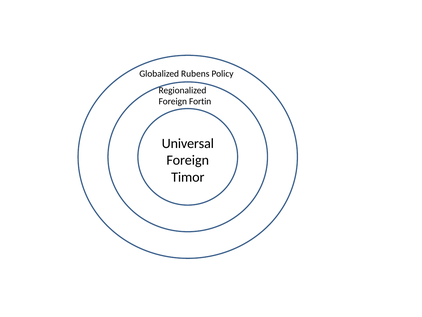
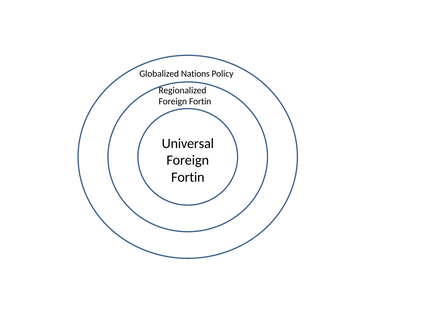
Rubens: Rubens -> Nations
Timor at (188, 177): Timor -> Fortin
